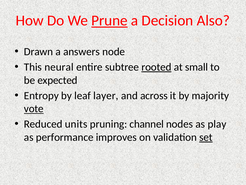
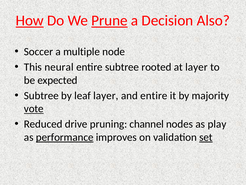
How underline: none -> present
Drawn: Drawn -> Soccer
answers: answers -> multiple
rooted underline: present -> none
at small: small -> layer
Entropy at (41, 95): Entropy -> Subtree
and across: across -> entire
units: units -> drive
performance underline: none -> present
